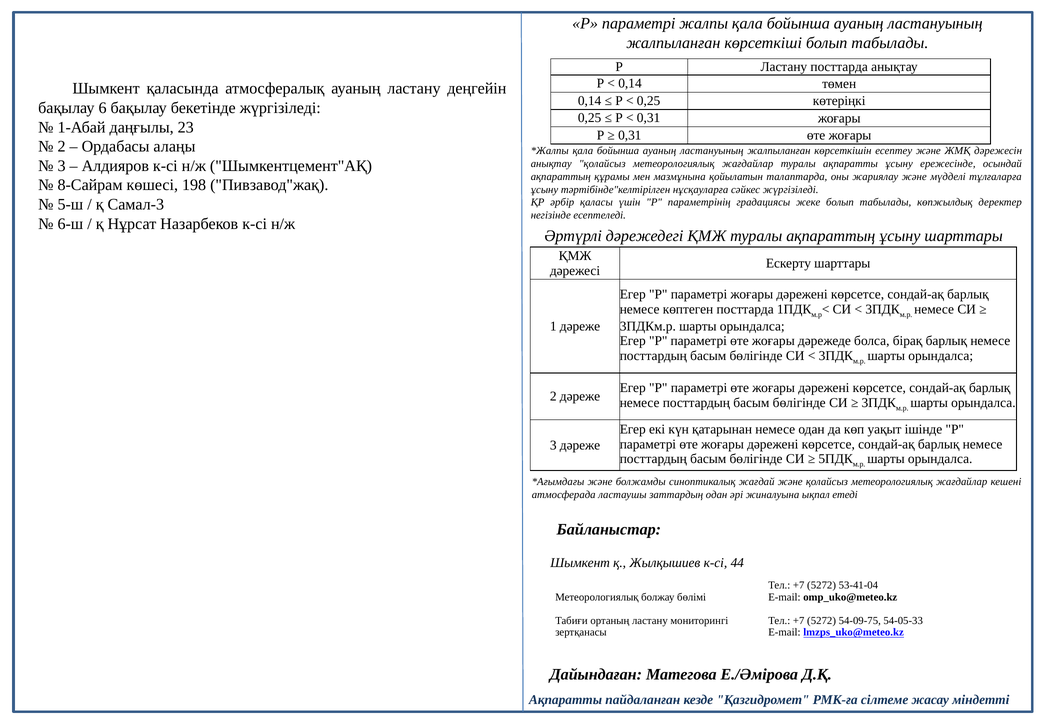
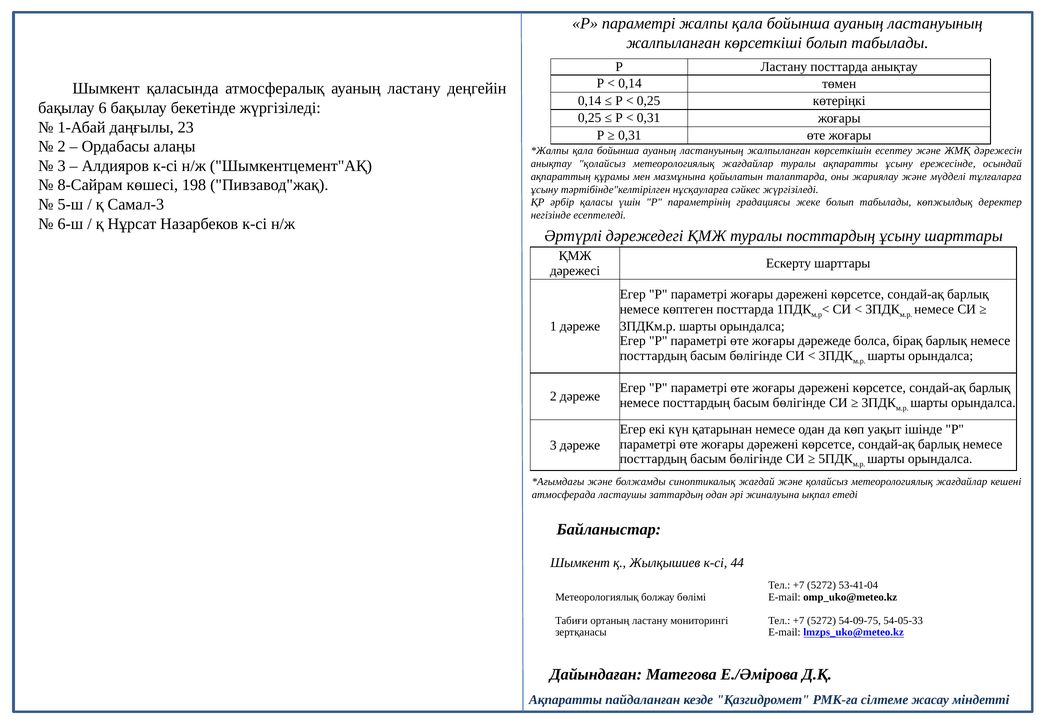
туралы ақпараттың: ақпараттың -> посттардың
